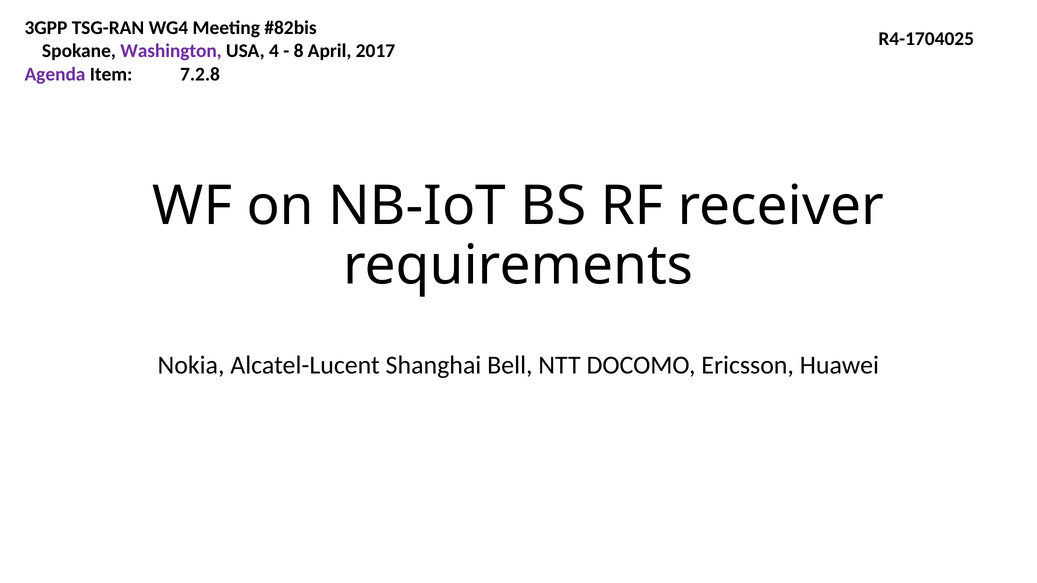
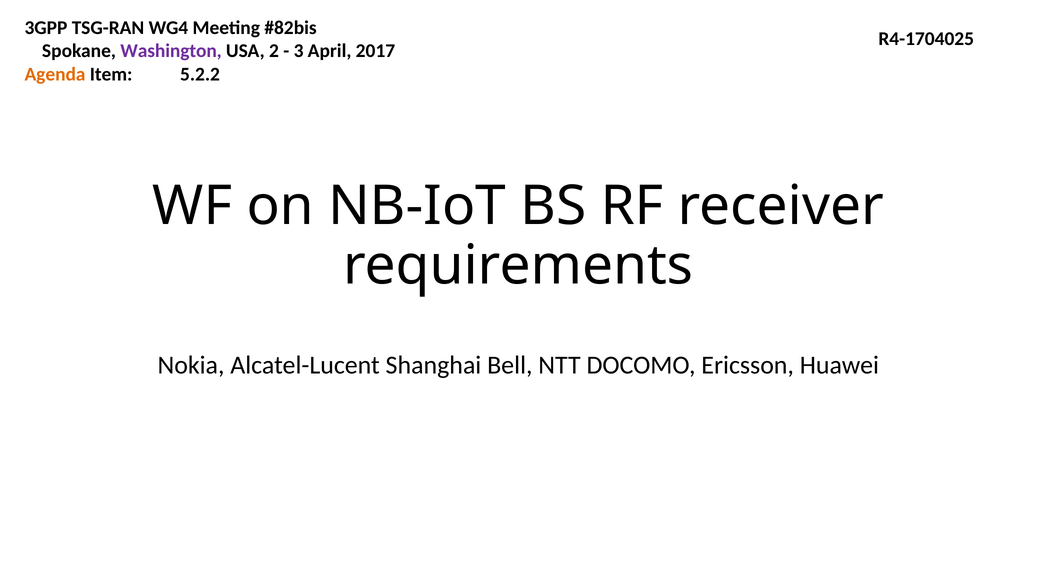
4: 4 -> 2
8: 8 -> 3
Agenda colour: purple -> orange
7.2.8: 7.2.8 -> 5.2.2
